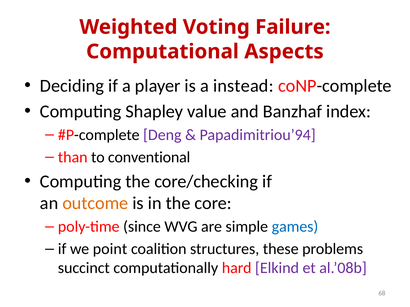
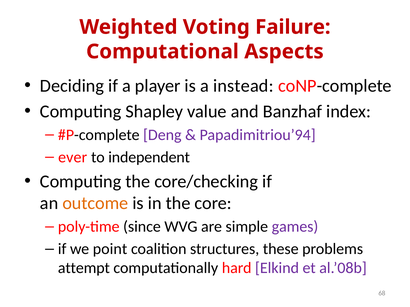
than: than -> ever
conventional: conventional -> independent
games colour: blue -> purple
succinct: succinct -> attempt
